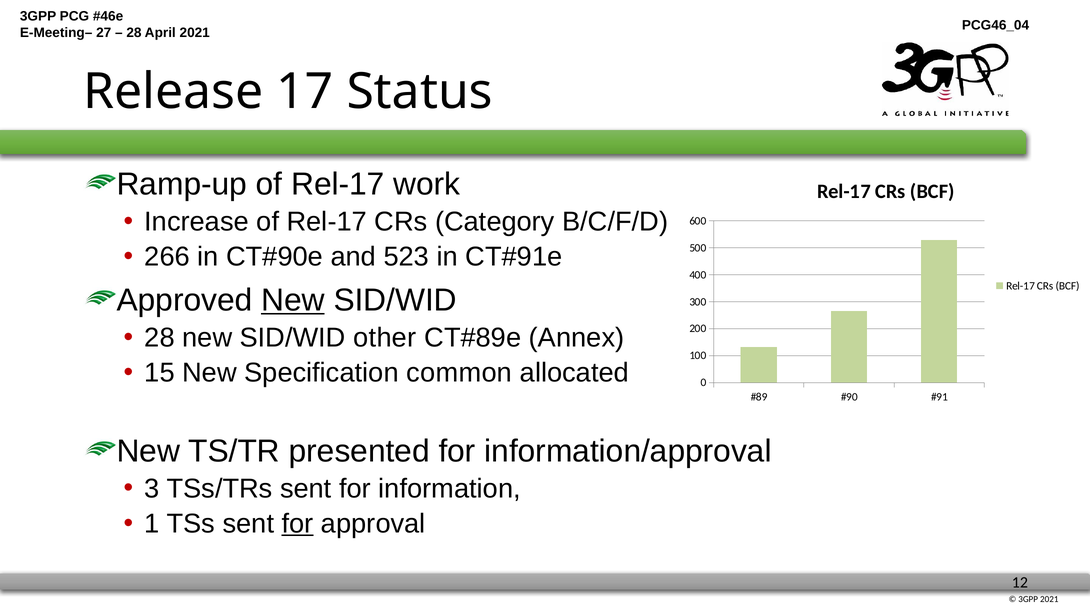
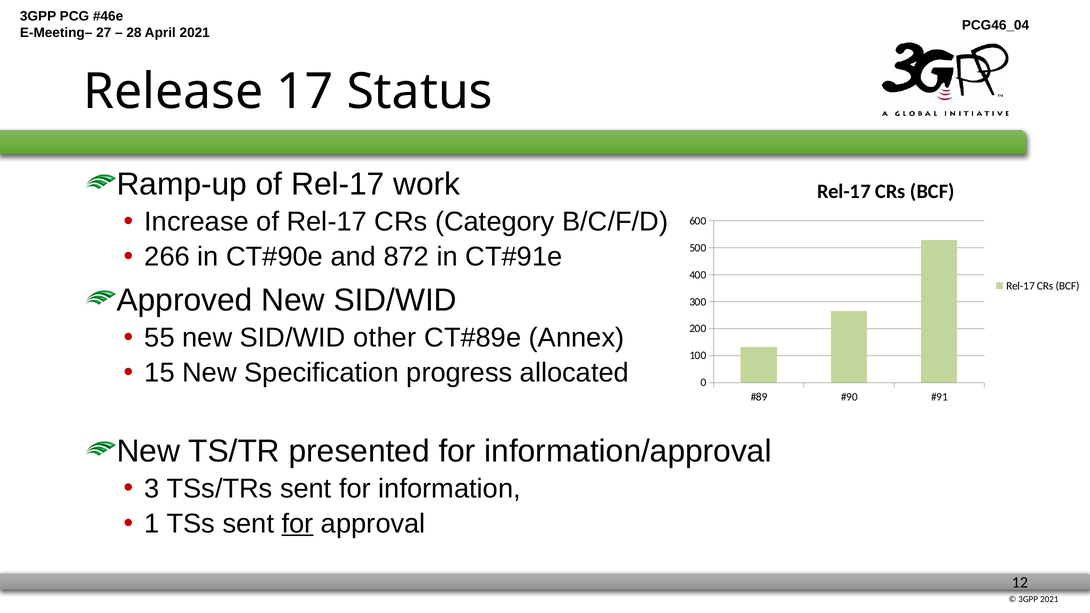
523: 523 -> 872
New at (293, 300) underline: present -> none
28 at (160, 338): 28 -> 55
common: common -> progress
